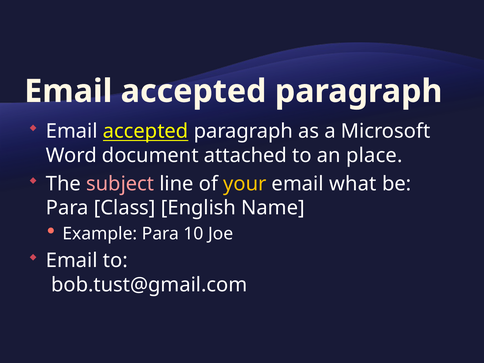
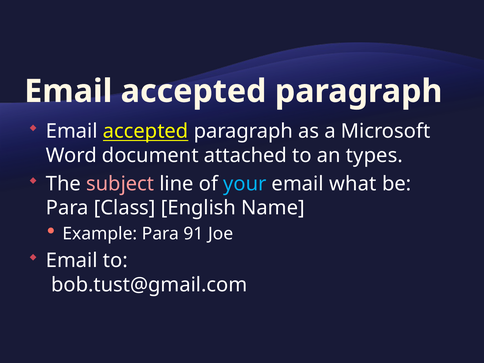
place: place -> types
your colour: yellow -> light blue
10: 10 -> 91
